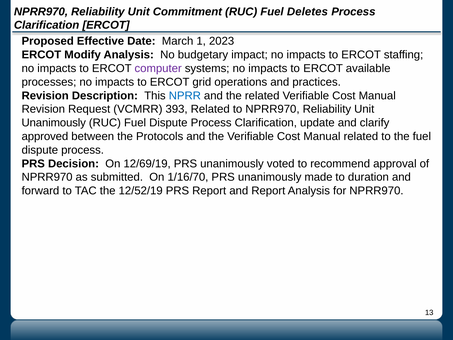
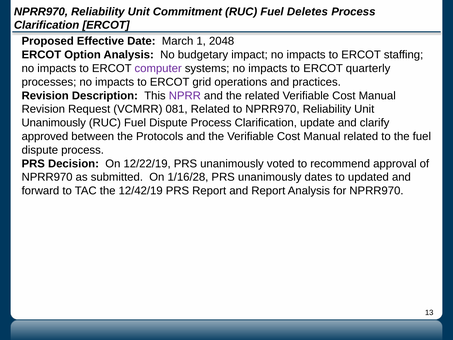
2023: 2023 -> 2048
Modify: Modify -> Option
available: available -> quarterly
NPRR colour: blue -> purple
393: 393 -> 081
12/69/19: 12/69/19 -> 12/22/19
1/16/70: 1/16/70 -> 1/16/28
made: made -> dates
duration: duration -> updated
12/52/19: 12/52/19 -> 12/42/19
